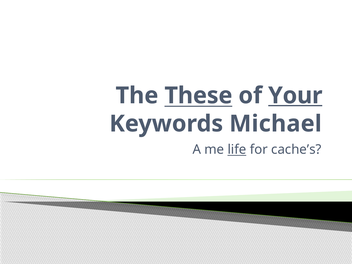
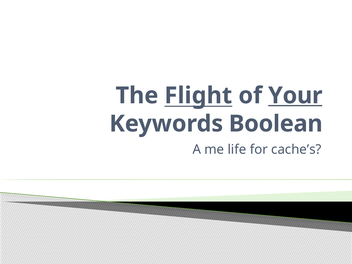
These: These -> Flight
Michael: Michael -> Boolean
life underline: present -> none
